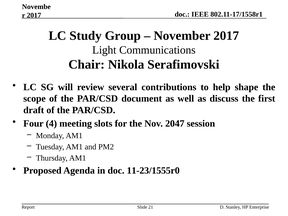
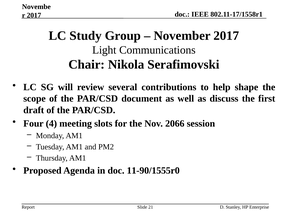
2047: 2047 -> 2066
11-23/1555r0: 11-23/1555r0 -> 11-90/1555r0
